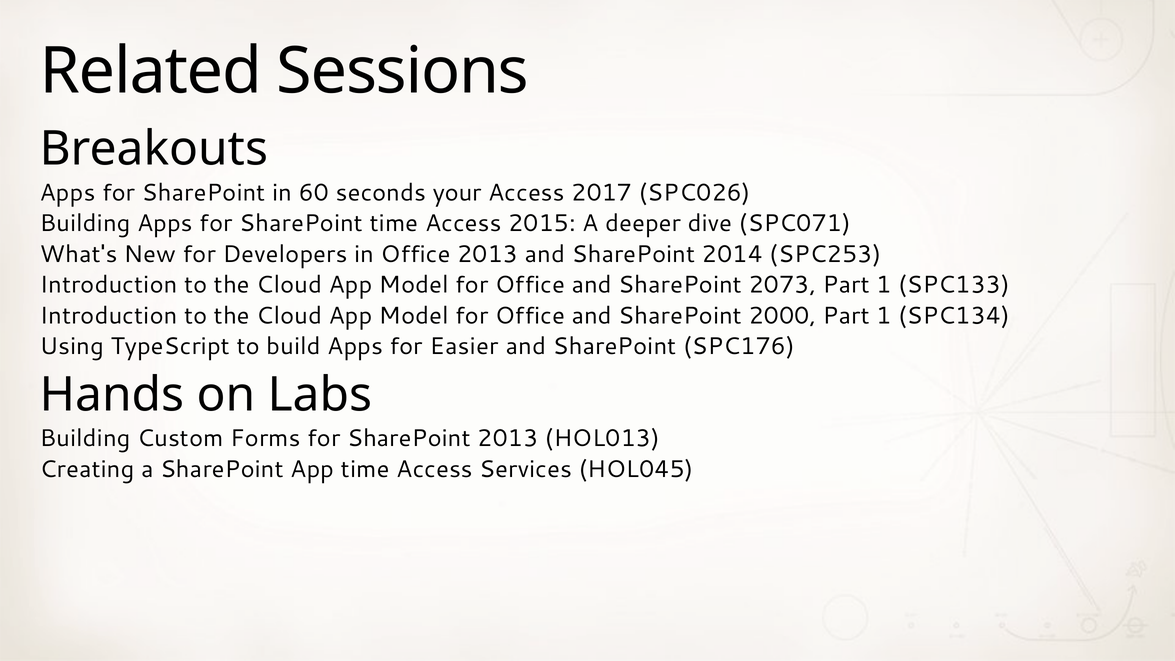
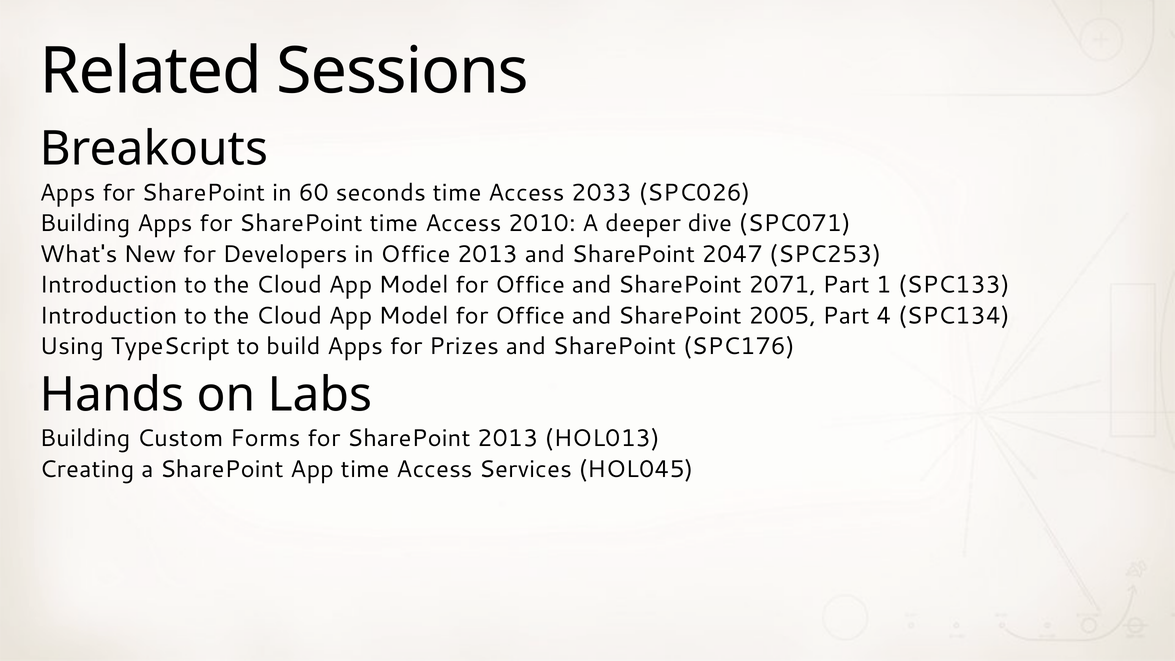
seconds your: your -> time
2017: 2017 -> 2033
2015: 2015 -> 2010
2014: 2014 -> 2047
2073: 2073 -> 2071
2000: 2000 -> 2005
1 at (884, 316): 1 -> 4
Easier: Easier -> Prizes
